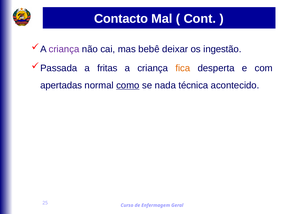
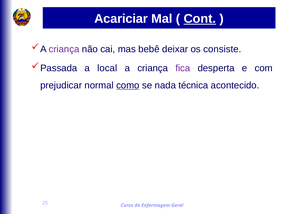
Contacto: Contacto -> Acariciar
Cont underline: none -> present
ingestão: ingestão -> consiste
fritas: fritas -> local
fica colour: orange -> purple
apertadas: apertadas -> prejudicar
